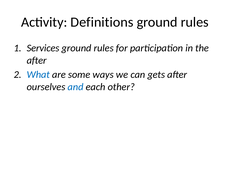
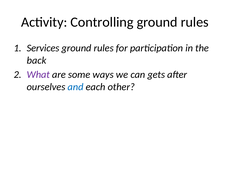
Definitions: Definitions -> Controlling
after at (37, 61): after -> back
What colour: blue -> purple
